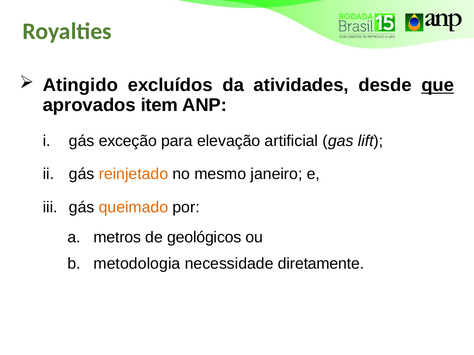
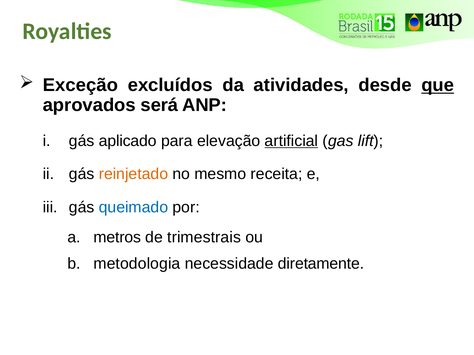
Atingido: Atingido -> Exceção
item: item -> será
exceção: exceção -> aplicado
artificial underline: none -> present
janeiro: janeiro -> receita
queimado colour: orange -> blue
geológicos: geológicos -> trimestrais
